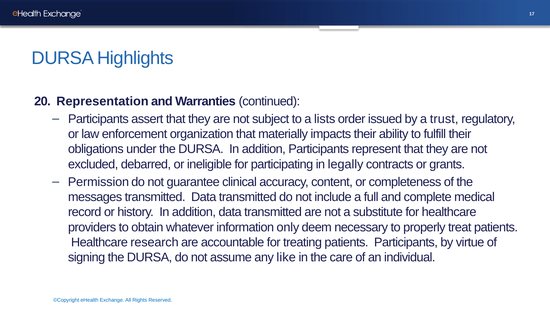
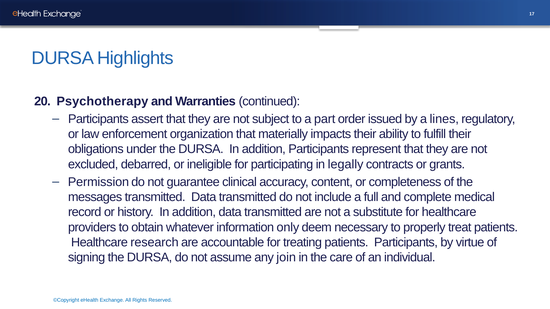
Representation: Representation -> Psychotherapy
lists: lists -> part
trust: trust -> lines
like: like -> join
